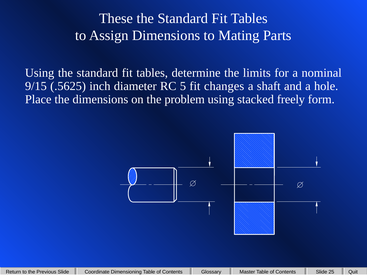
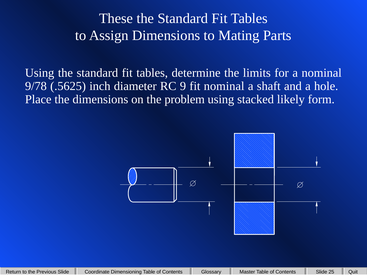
9/15: 9/15 -> 9/78
5: 5 -> 9
fit changes: changes -> nominal
freely: freely -> likely
